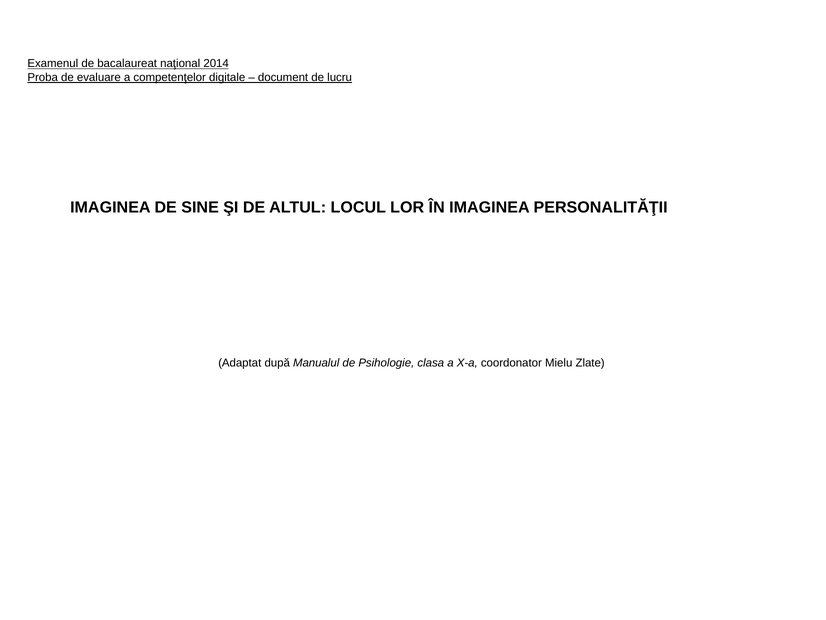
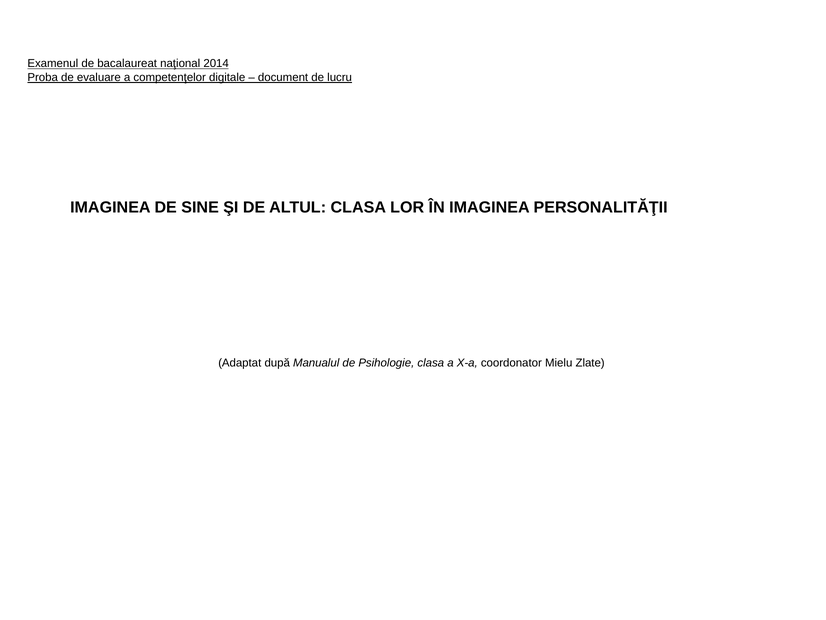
ALTUL LOCUL: LOCUL -> CLASA
